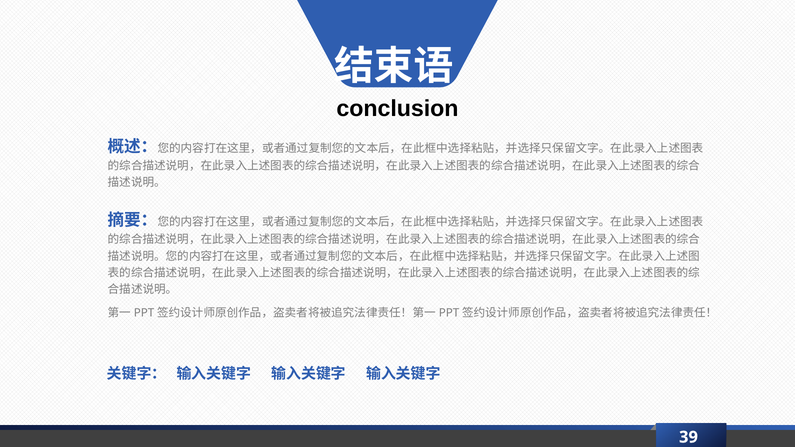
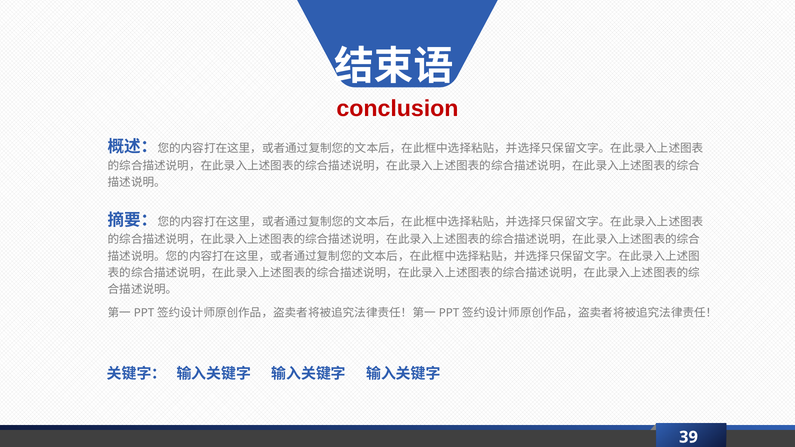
conclusion colour: black -> red
